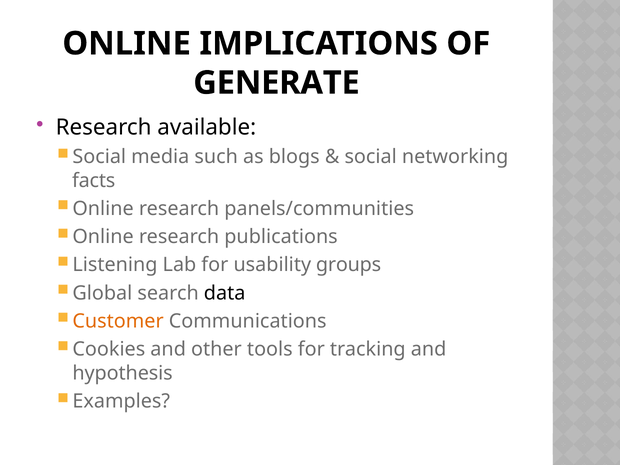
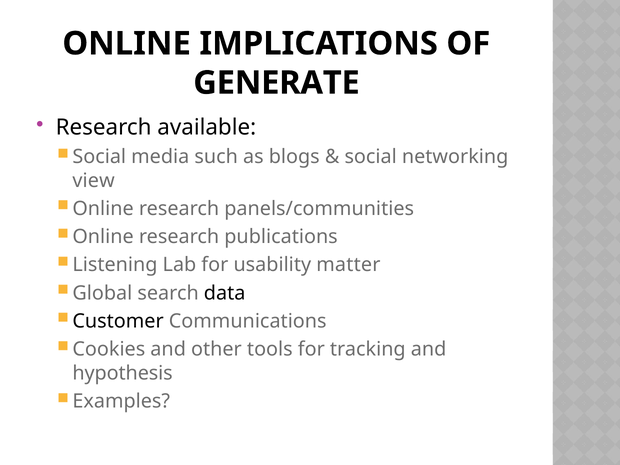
facts: facts -> view
groups: groups -> matter
Customer colour: orange -> black
